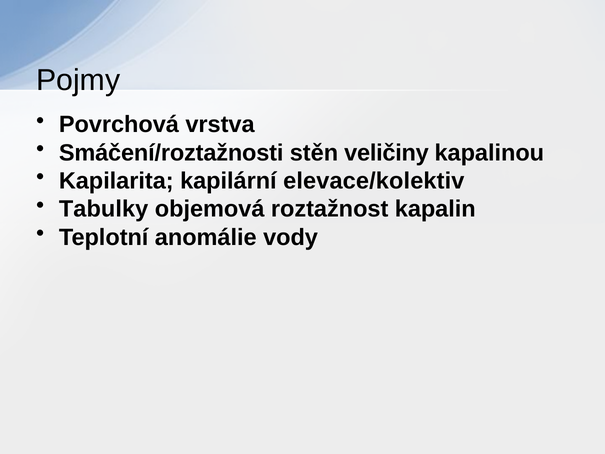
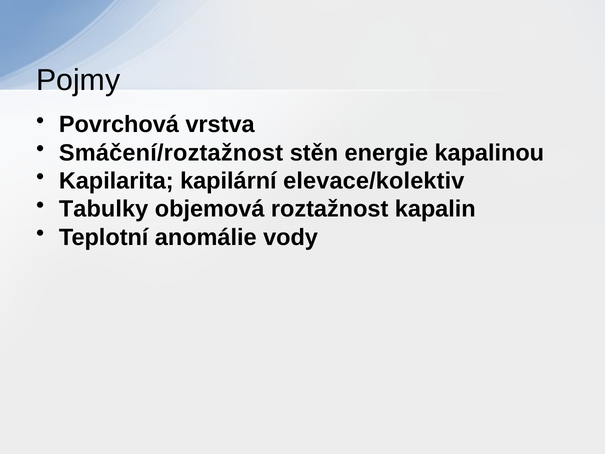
Smáčení/roztažnosti: Smáčení/roztažnosti -> Smáčení/roztažnost
veličiny: veličiny -> energie
